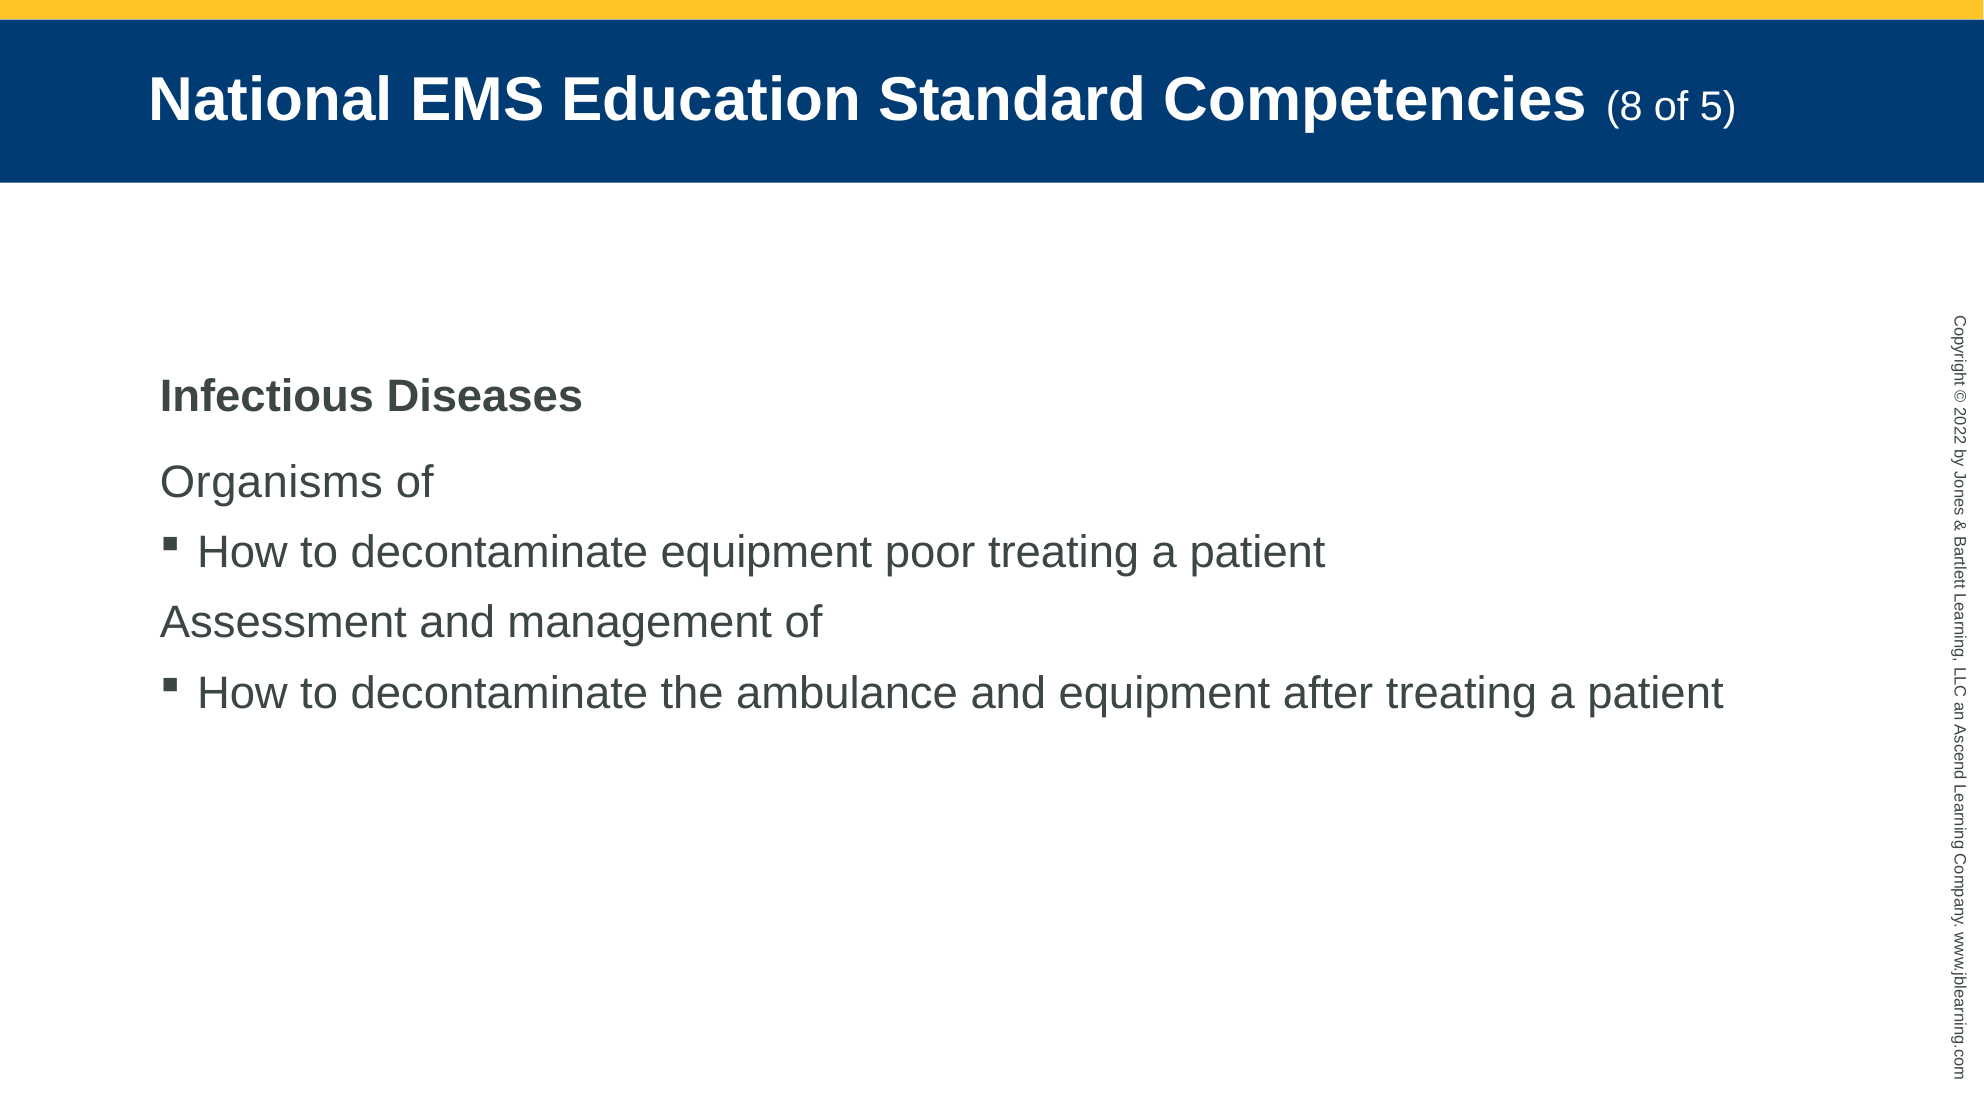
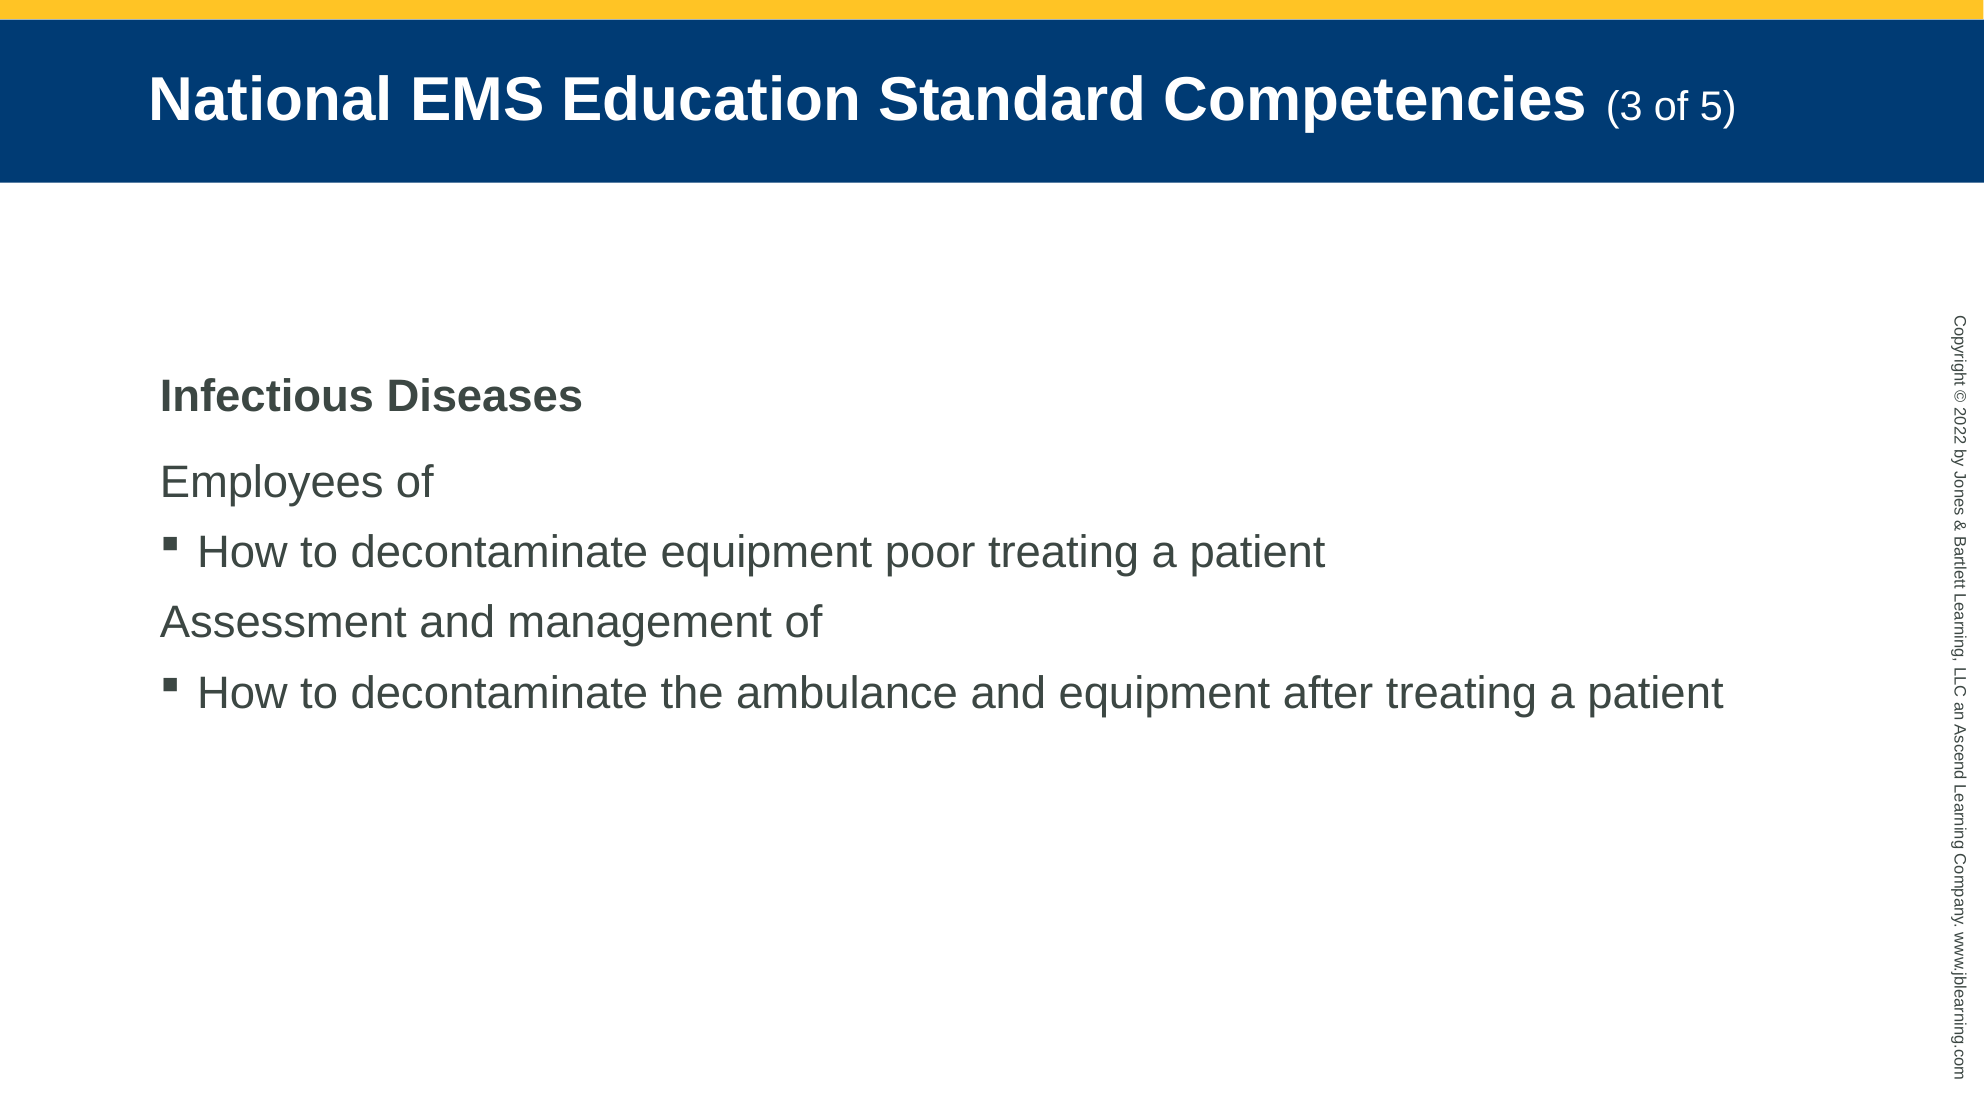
8: 8 -> 3
Organisms: Organisms -> Employees
